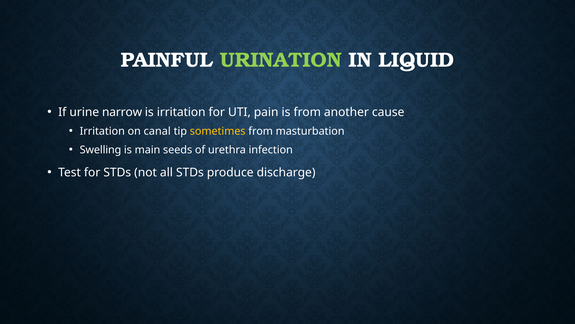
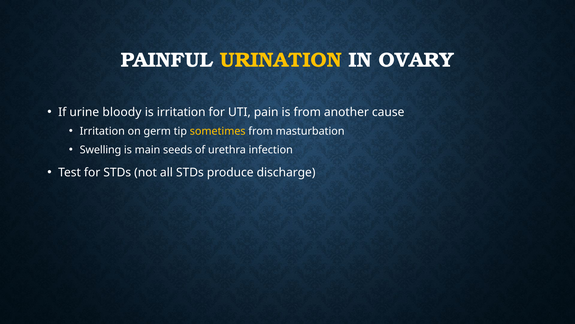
URINATION colour: light green -> yellow
LIQUID: LIQUID -> OVARY
narrow: narrow -> bloody
canal: canal -> germ
